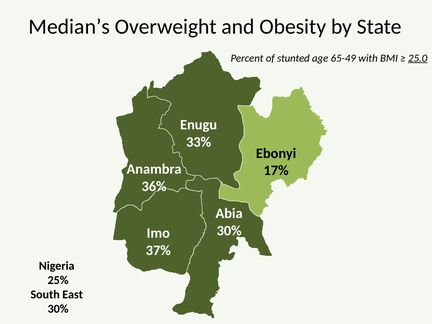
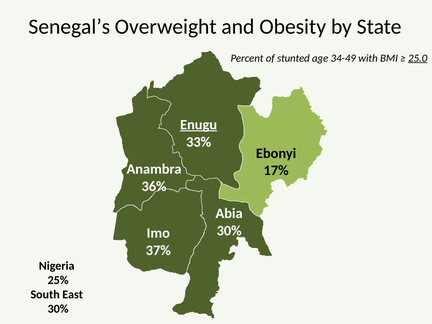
Median’s: Median’s -> Senegal’s
65-49: 65-49 -> 34-49
Enugu underline: none -> present
